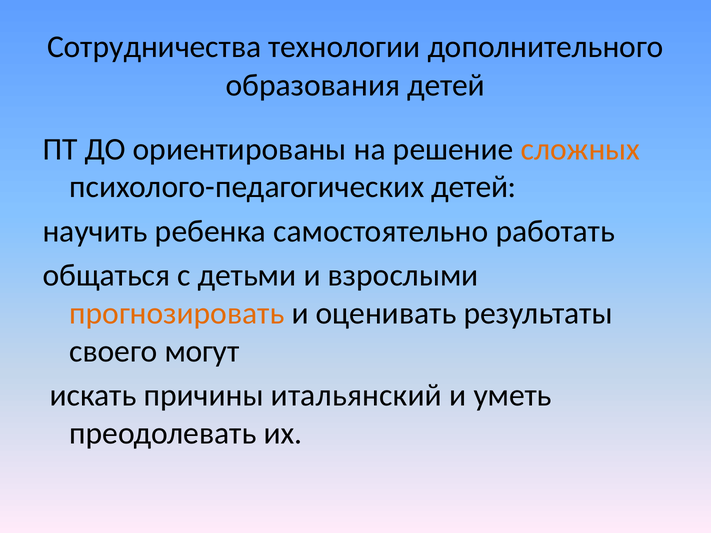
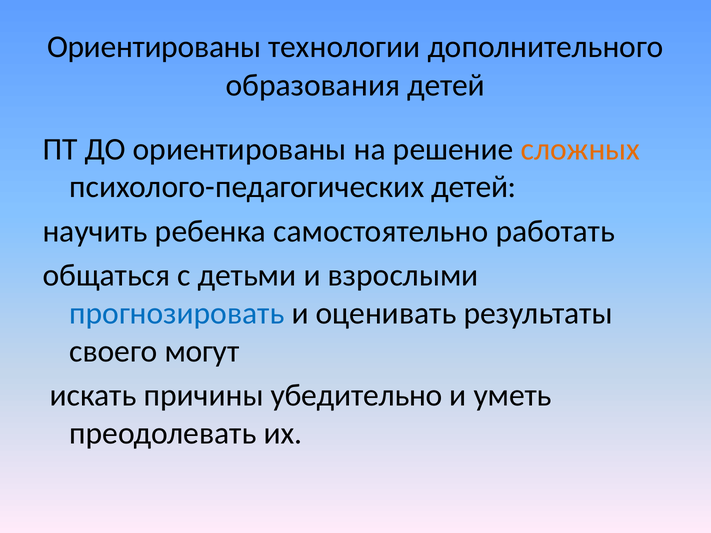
Сотрудничества at (154, 47): Сотрудничества -> Ориентированы
прогнозировать colour: orange -> blue
итальянский: итальянский -> убедительно
